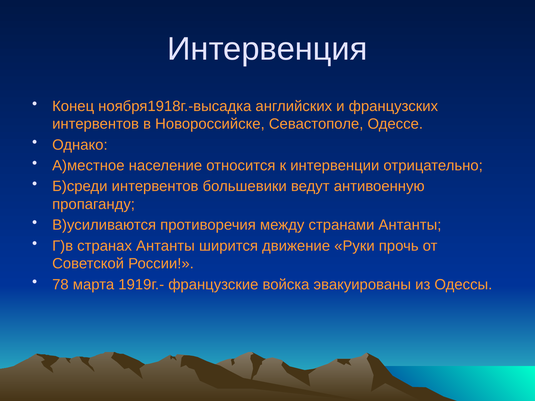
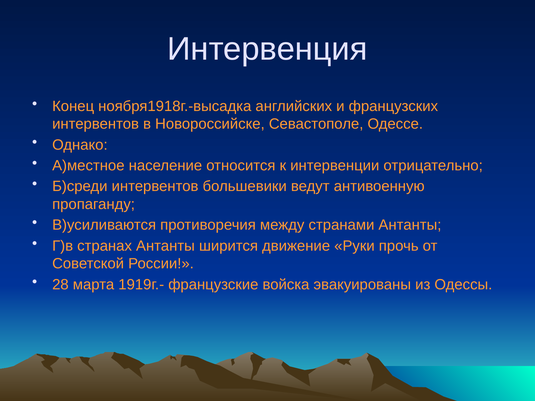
78: 78 -> 28
